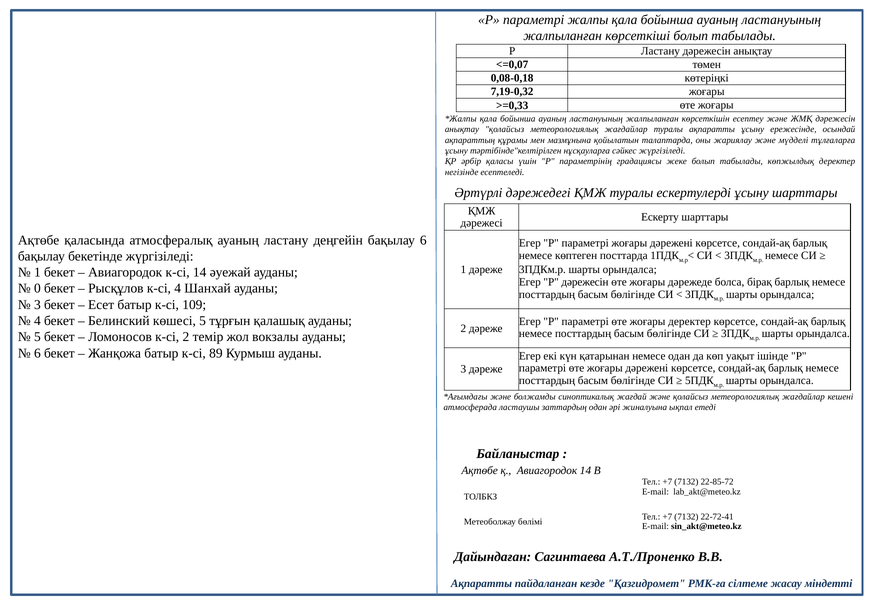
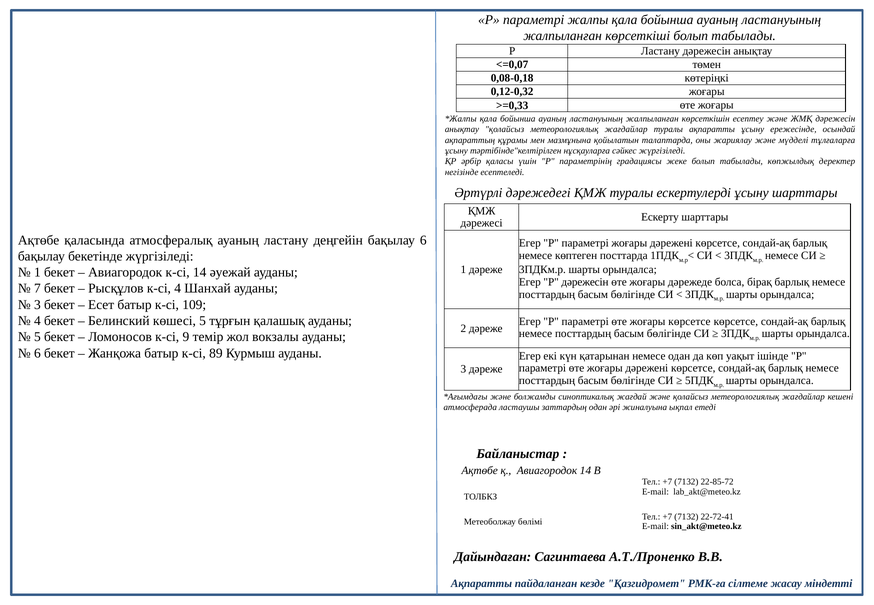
7,19-0,32: 7,19-0,32 -> 0,12-0,32
0: 0 -> 7
жоғары деректер: деректер -> көрсетсе
к-сі 2: 2 -> 9
